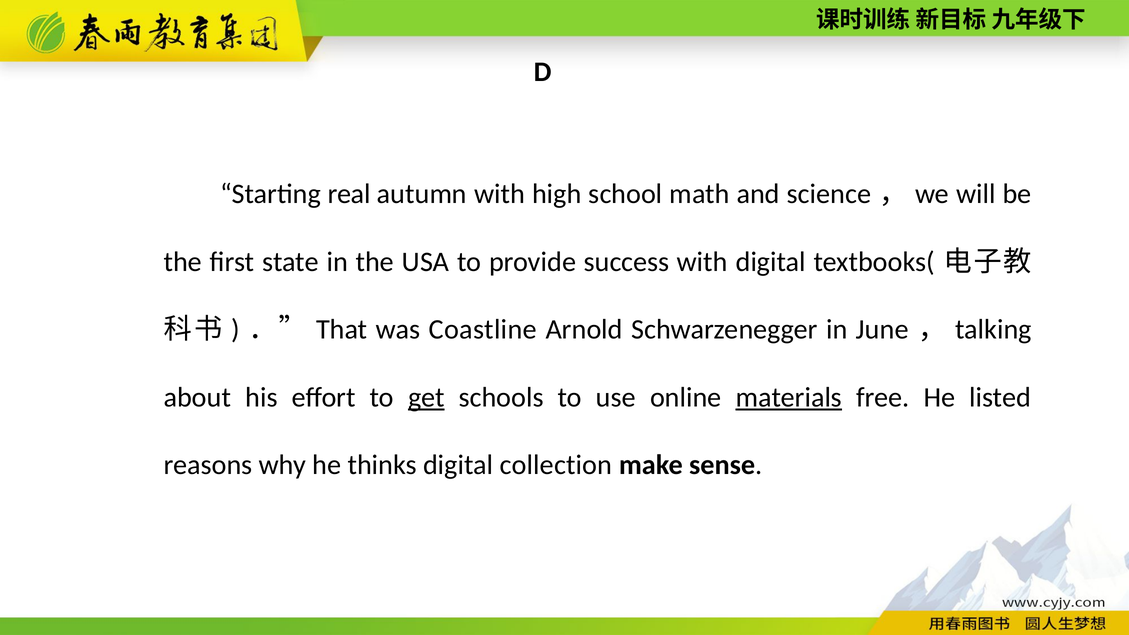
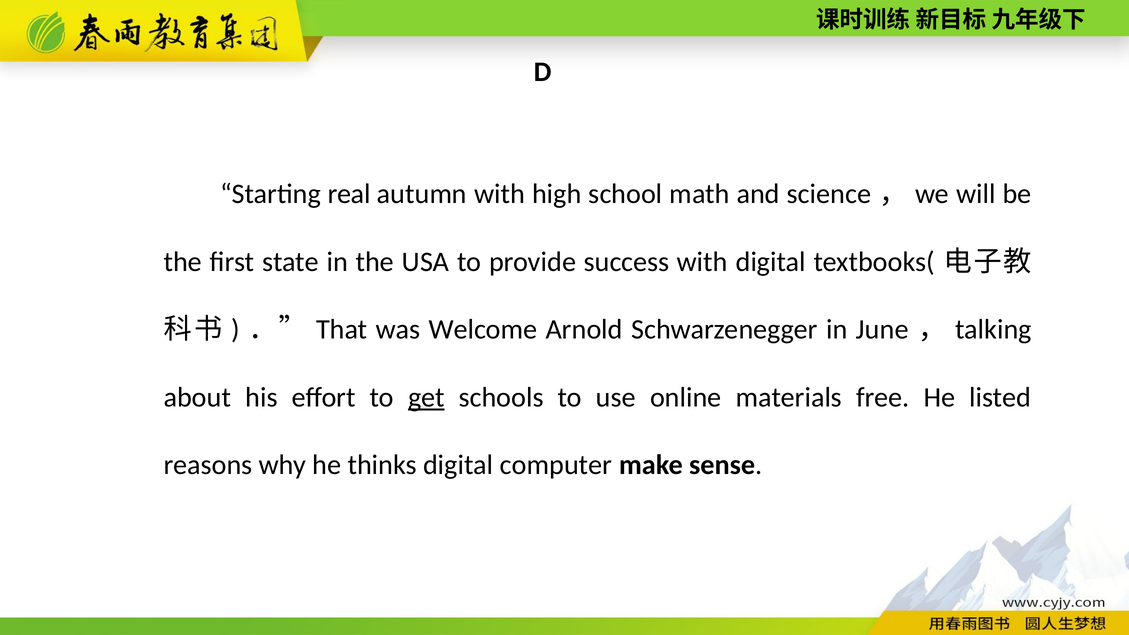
Coastline: Coastline -> Welcome
materials underline: present -> none
collection: collection -> computer
